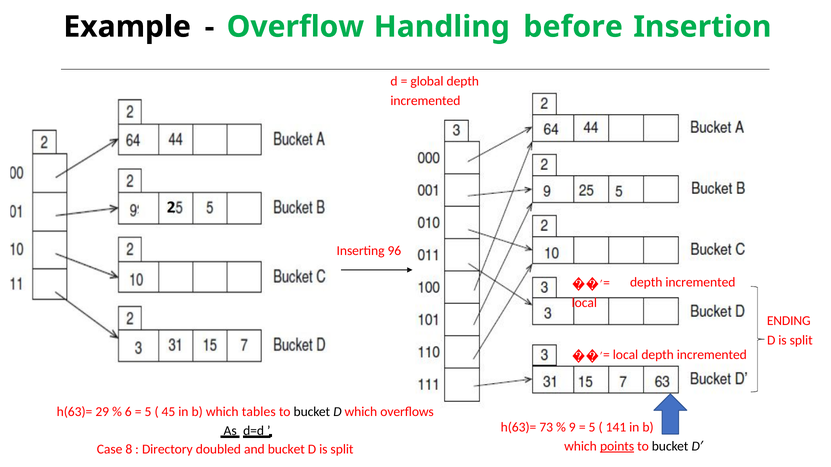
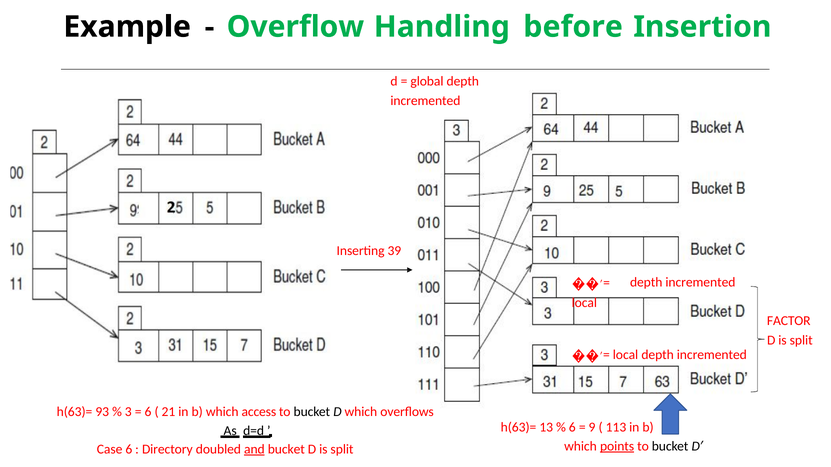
96: 96 -> 39
ENDING: ENDING -> FACTOR
29: 29 -> 93
6: 6 -> 3
5 at (148, 412): 5 -> 6
45: 45 -> 21
tables: tables -> access
73: 73 -> 13
9 at (572, 428): 9 -> 6
5 at (592, 428): 5 -> 9
141: 141 -> 113
Case 8: 8 -> 6
and underline: none -> present
